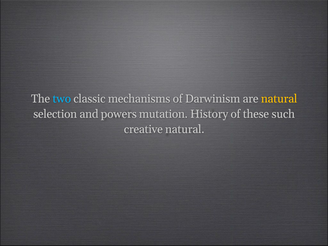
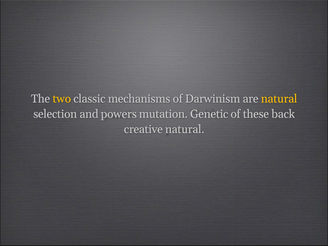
two colour: light blue -> yellow
History: History -> Genetic
such: such -> back
